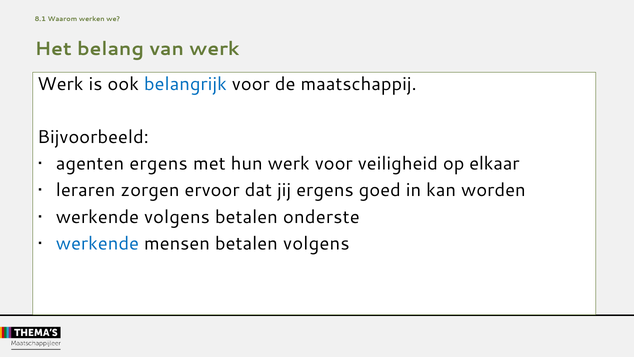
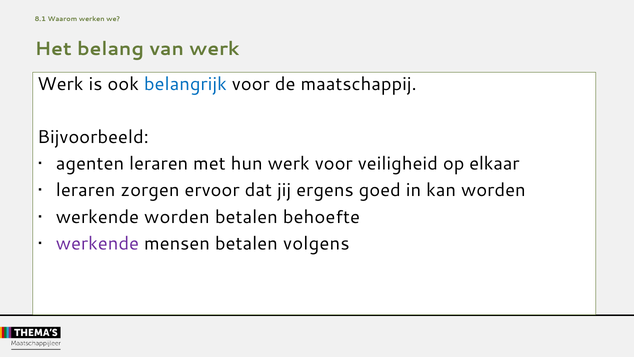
agenten ergens: ergens -> leraren
werkende volgens: volgens -> worden
onderste: onderste -> behoefte
werkende at (97, 243) colour: blue -> purple
